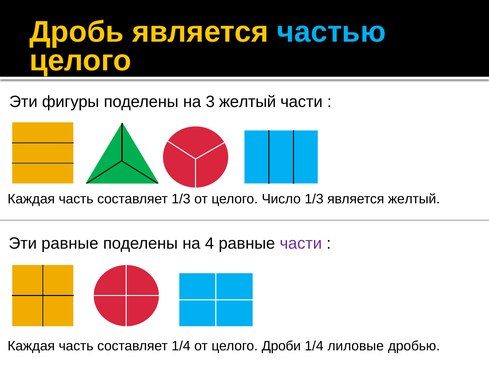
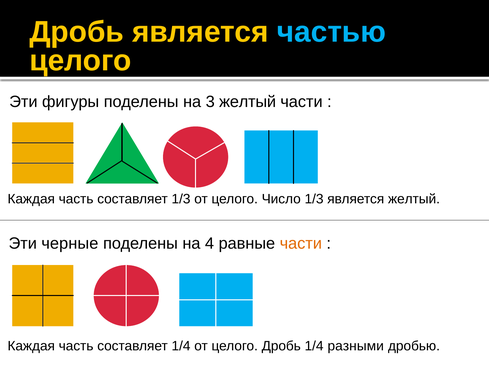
Эти равные: равные -> черные
части at (301, 243) colour: purple -> orange
целого Дроби: Дроби -> Дробь
лиловые: лиловые -> разными
